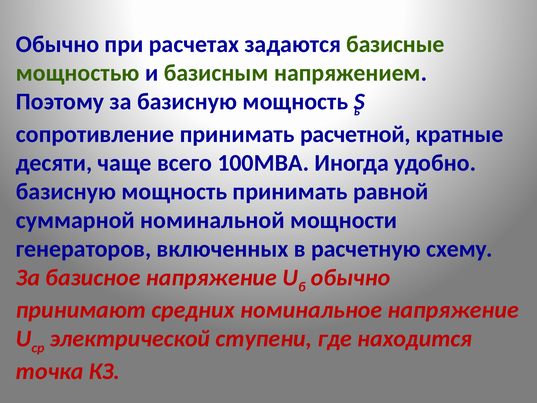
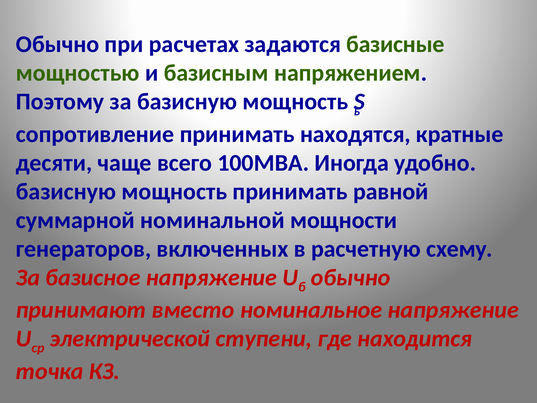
расчетной: расчетной -> находятся
средних: средних -> вместо
